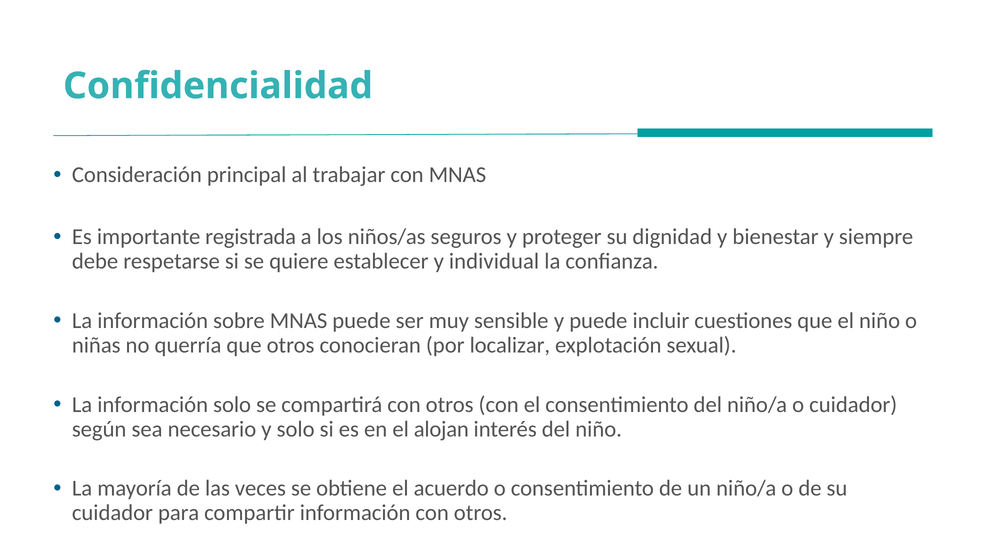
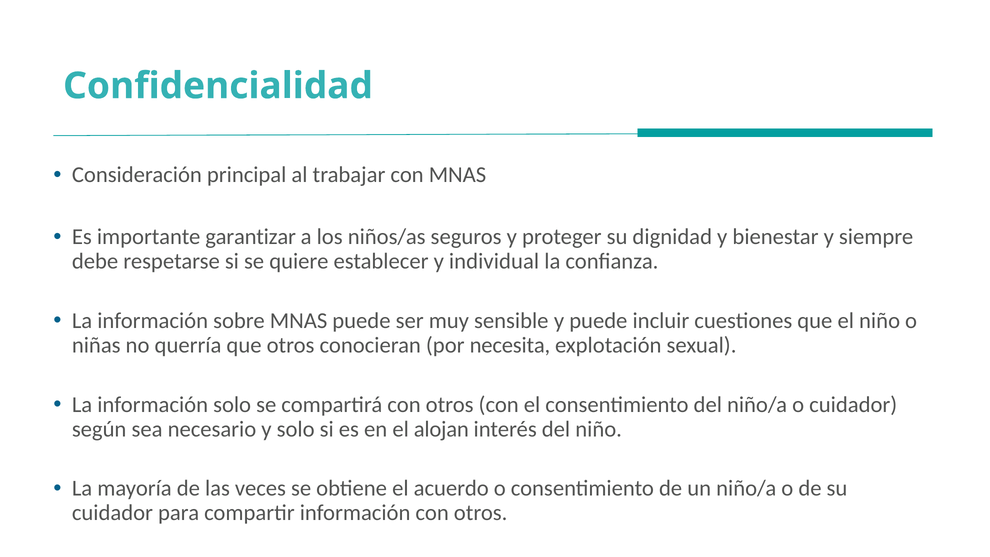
registrada: registrada -> garantizar
localizar: localizar -> necesita
